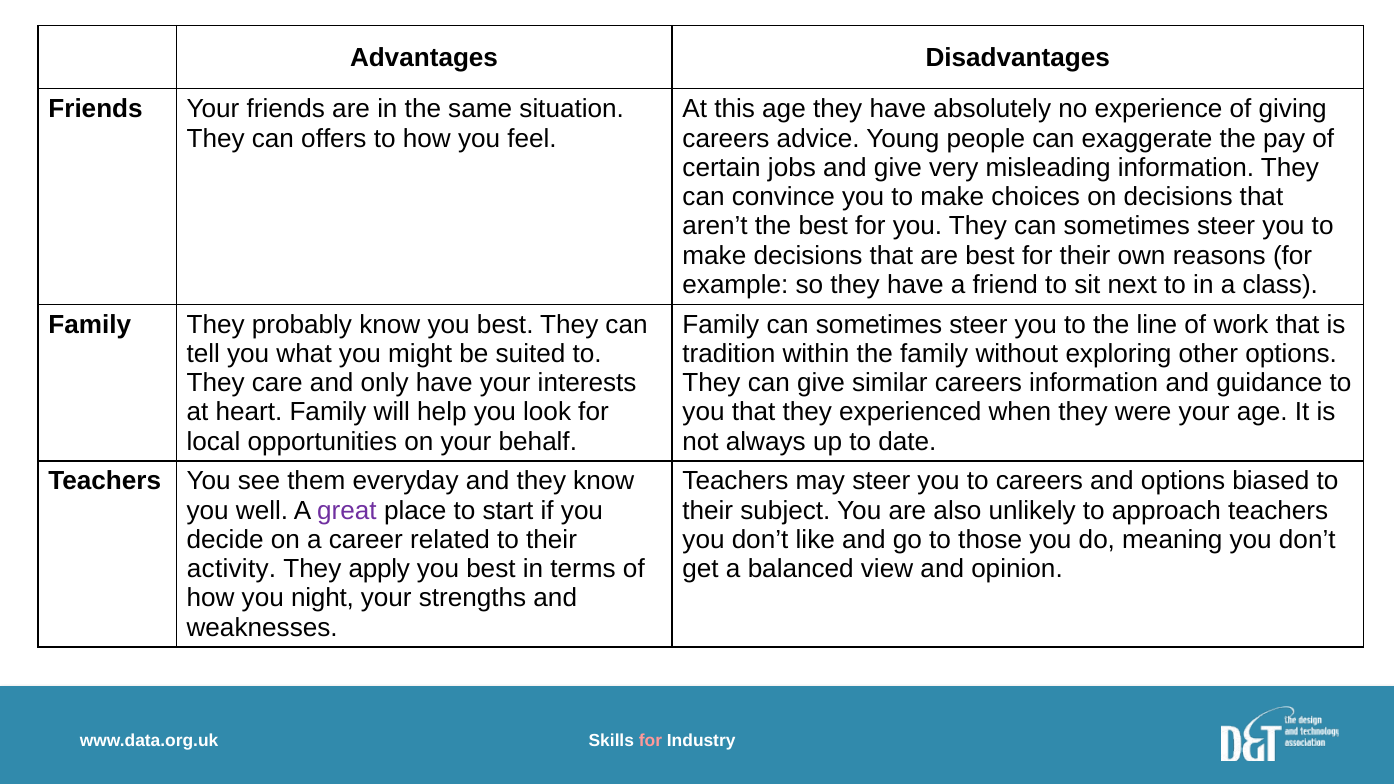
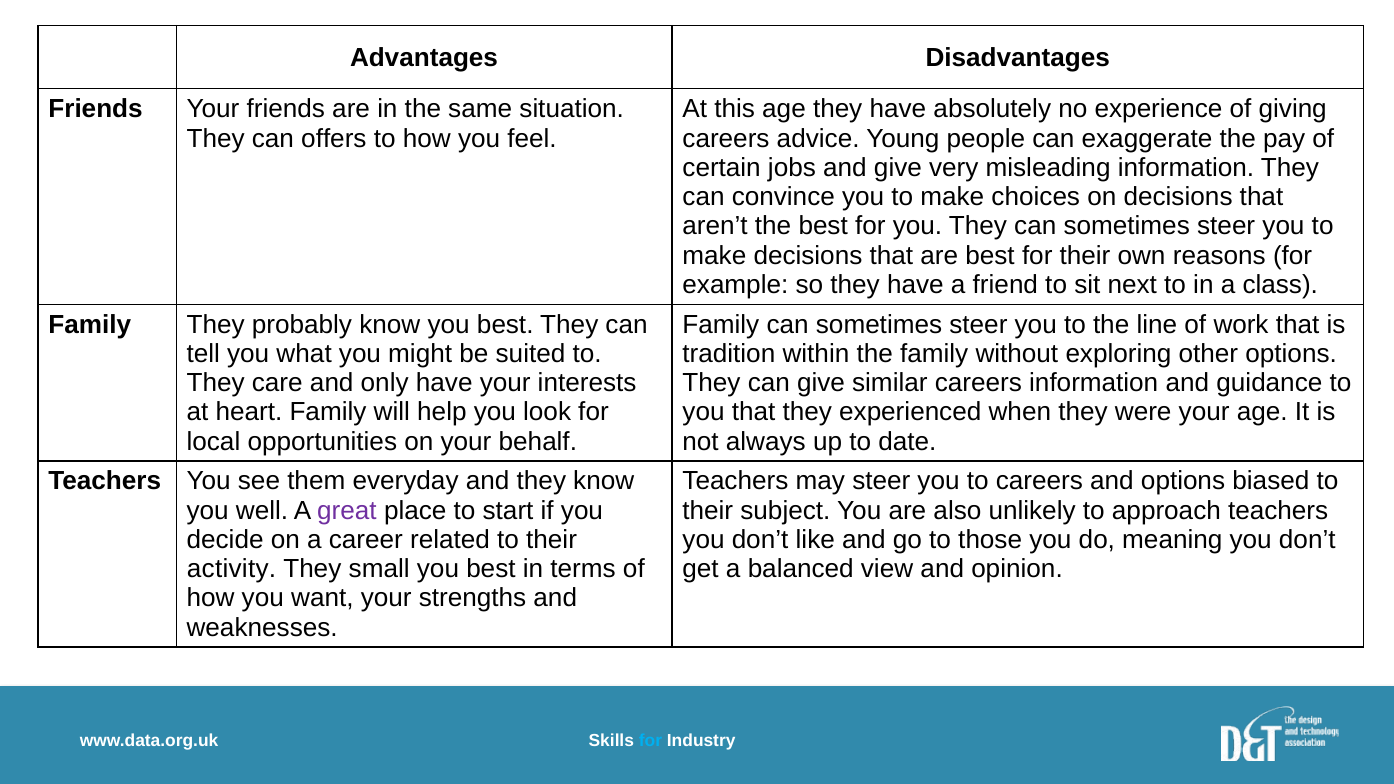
apply: apply -> small
night: night -> want
for at (651, 741) colour: pink -> light blue
